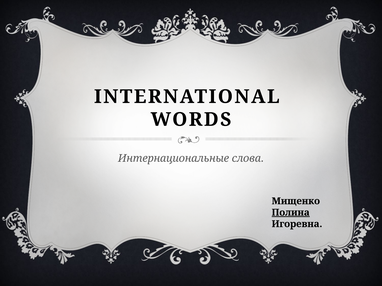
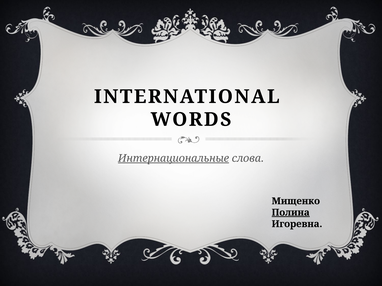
Интернациональные underline: none -> present
